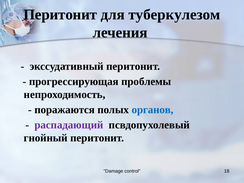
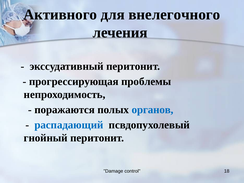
Перитонит at (60, 15): Перитонит -> Активного
туберкулезом: туберкулезом -> внелегочного
распадающий colour: purple -> blue
